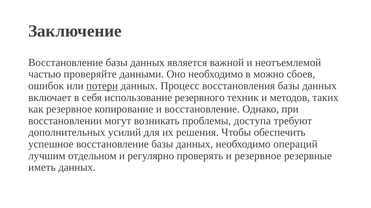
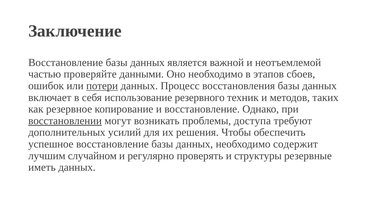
можно: можно -> этапов
восстановлении underline: none -> present
операций: операций -> содержит
отдельном: отдельном -> случайном
и резервное: резервное -> структуры
